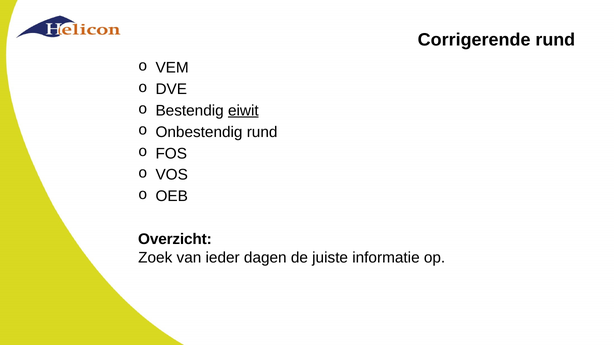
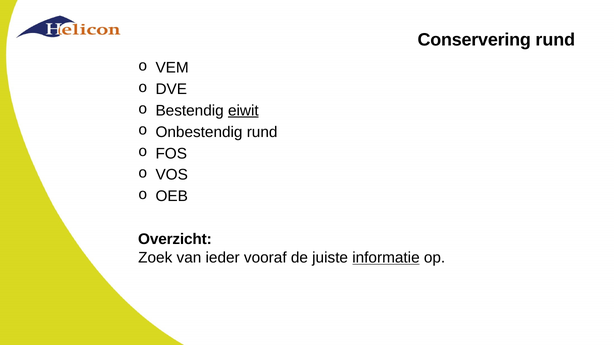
Corrigerende: Corrigerende -> Conservering
dagen: dagen -> vooraf
informatie underline: none -> present
